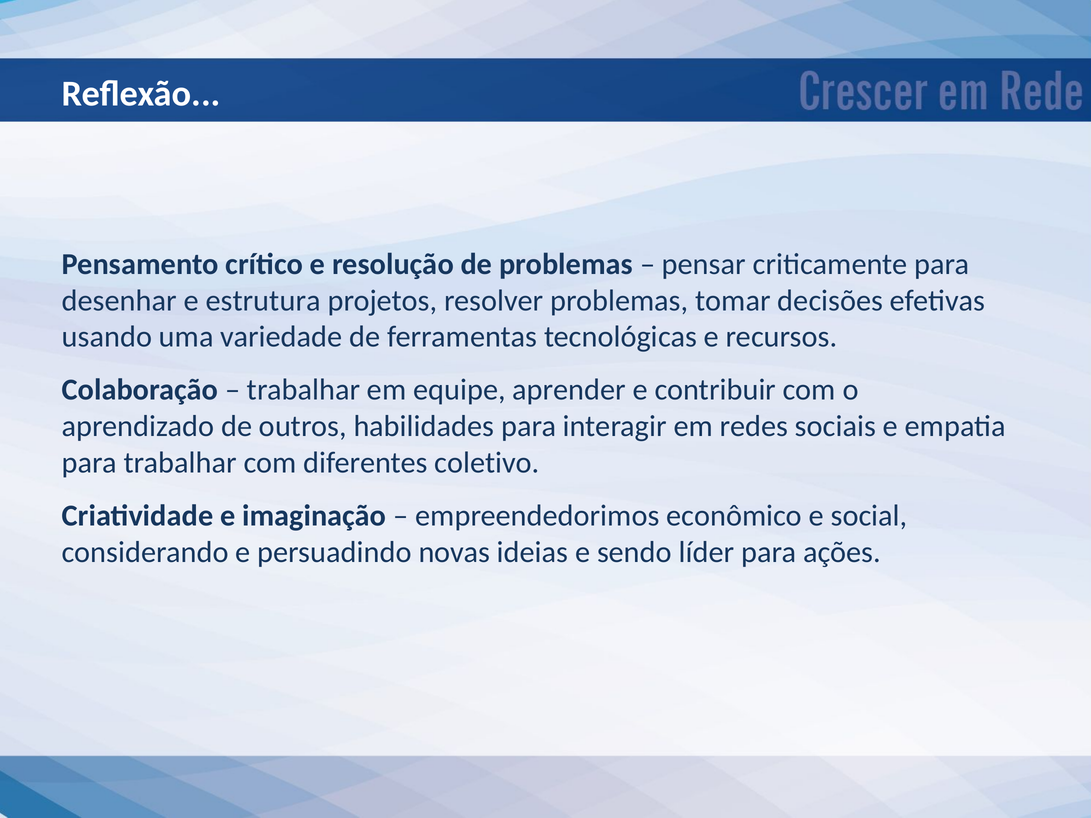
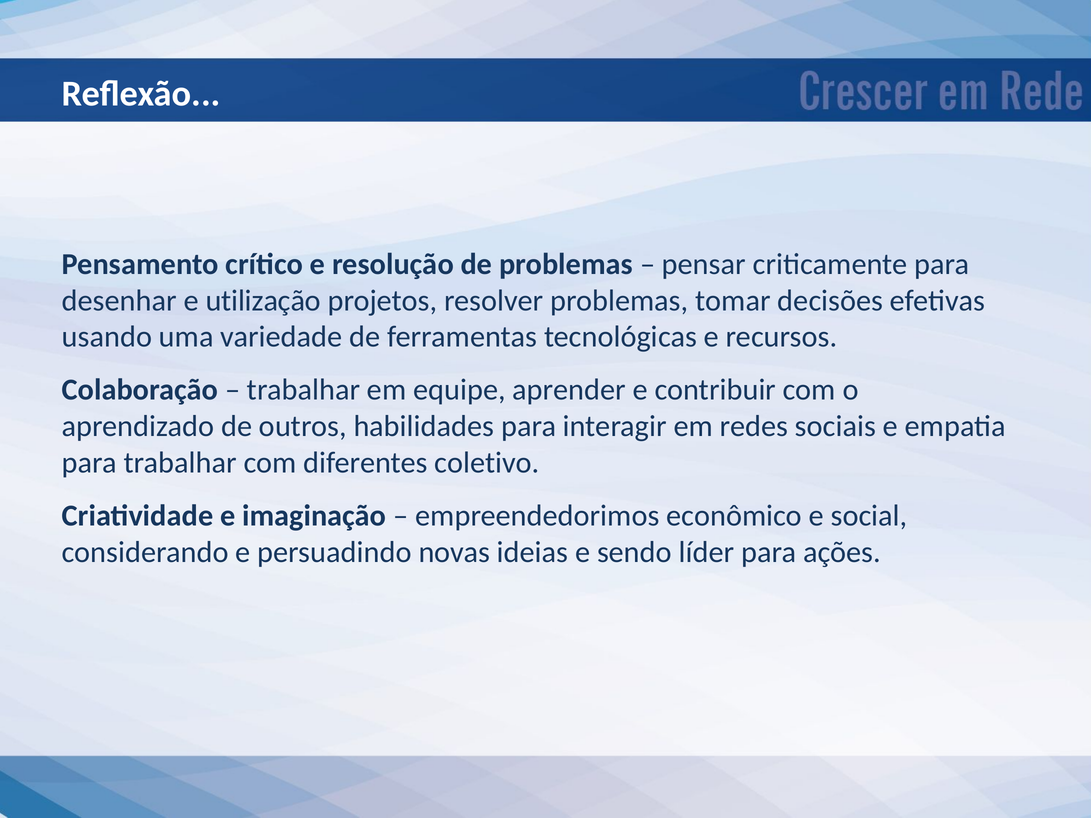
estrutura: estrutura -> utilização
